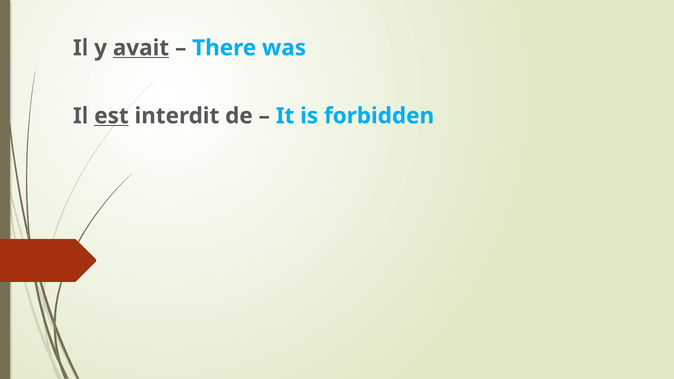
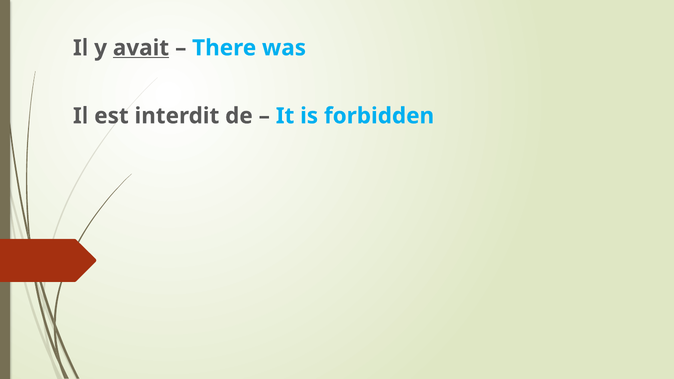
est underline: present -> none
